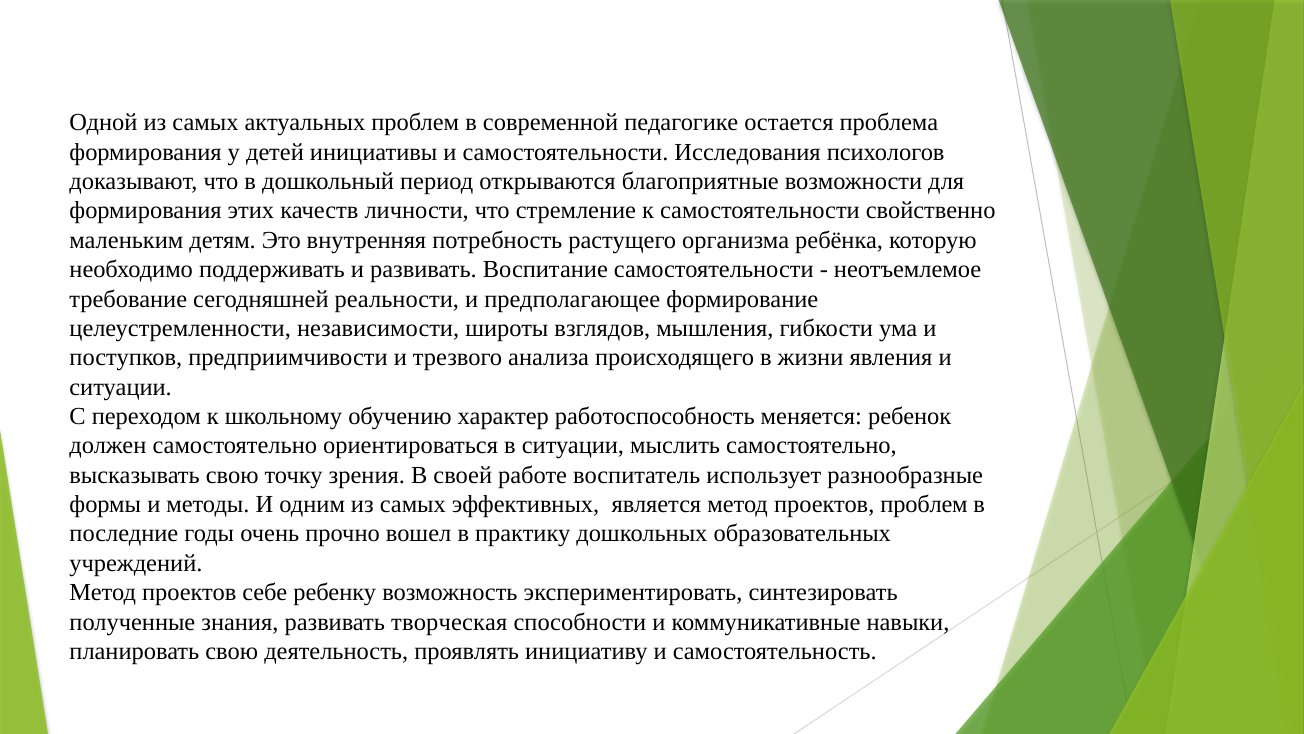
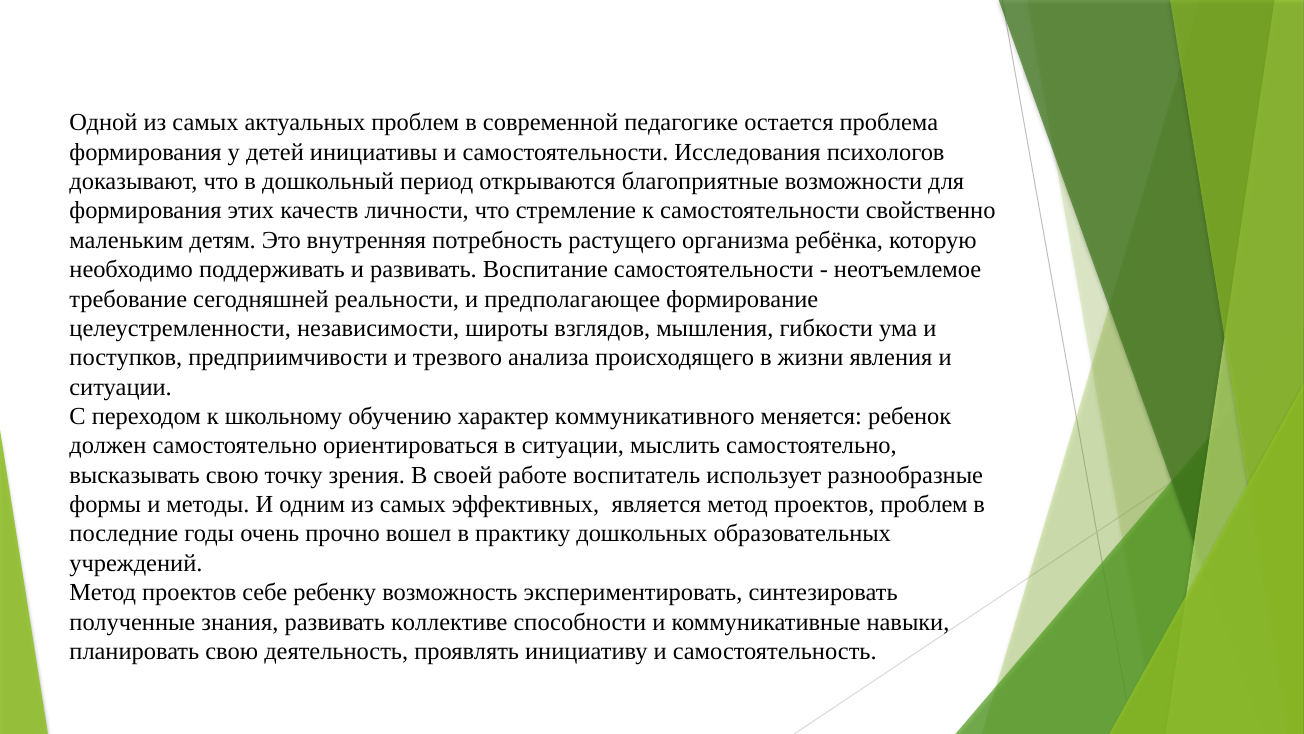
работоспособность: работоспособность -> коммуникативного
творческая: творческая -> коллективе
